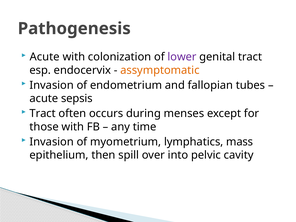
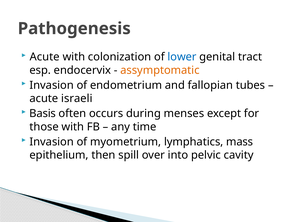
lower colour: purple -> blue
sepsis: sepsis -> israeli
Tract at (43, 113): Tract -> Basis
